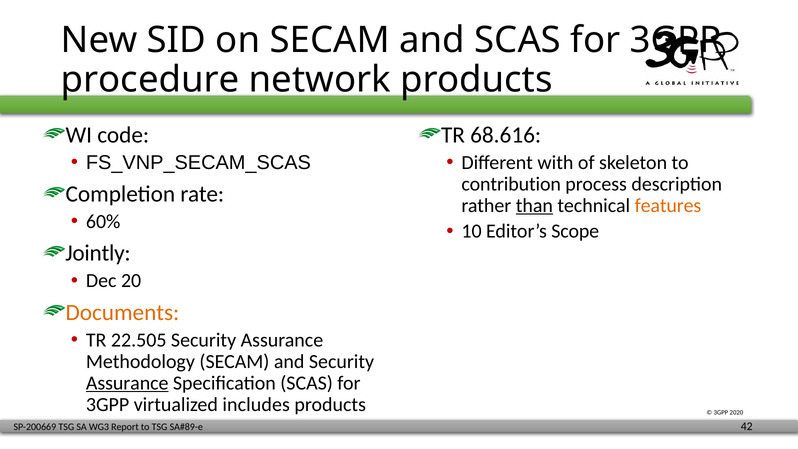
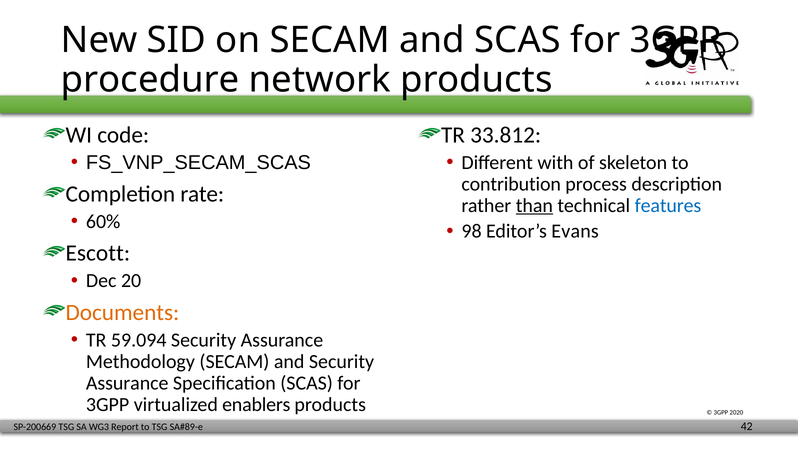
68.616: 68.616 -> 33.812
features colour: orange -> blue
10: 10 -> 98
Scope: Scope -> Evans
Jointly: Jointly -> Escott
22.505: 22.505 -> 59.094
Assurance at (127, 383) underline: present -> none
includes: includes -> enablers
